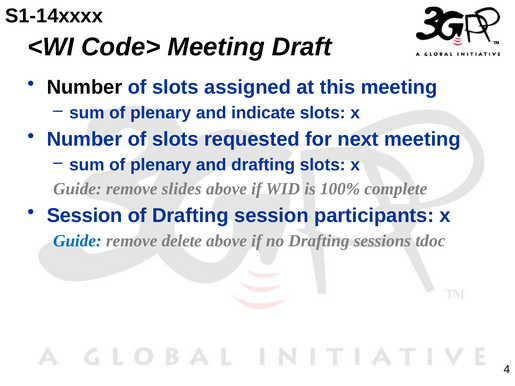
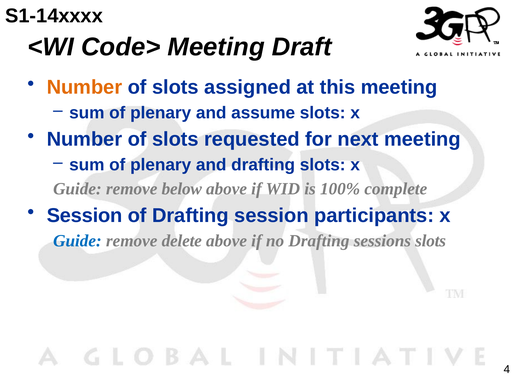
Number at (84, 87) colour: black -> orange
indicate: indicate -> assume
slides: slides -> below
sessions tdoc: tdoc -> slots
